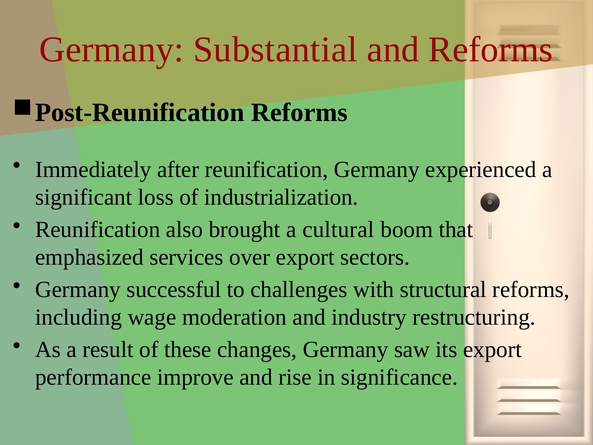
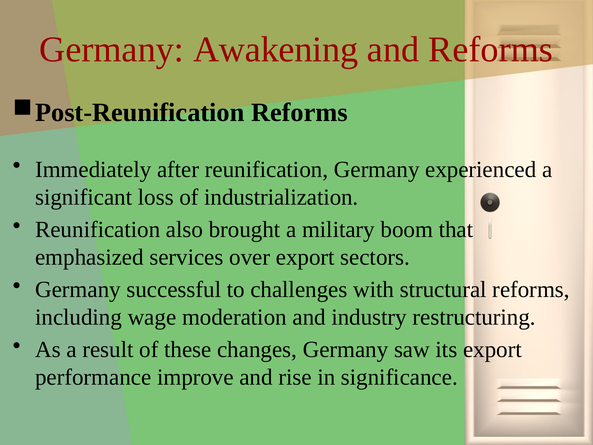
Substantial: Substantial -> Awakening
cultural: cultural -> military
